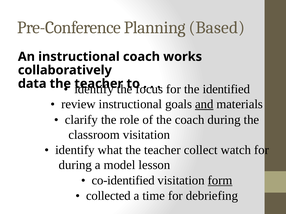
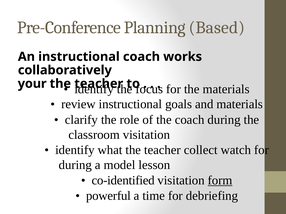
data: data -> your
the identified: identified -> materials
and underline: present -> none
collected: collected -> powerful
